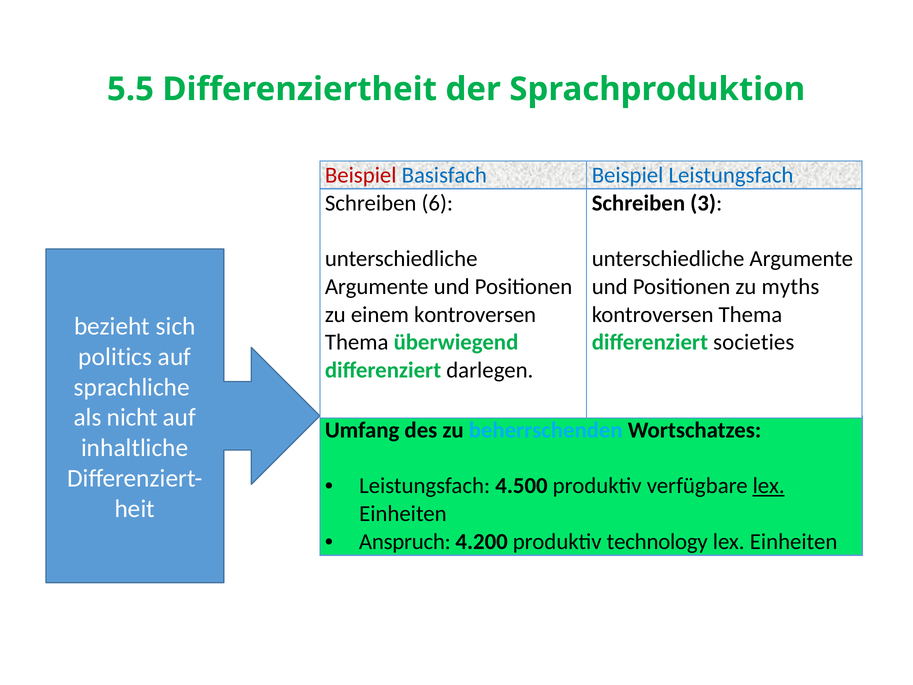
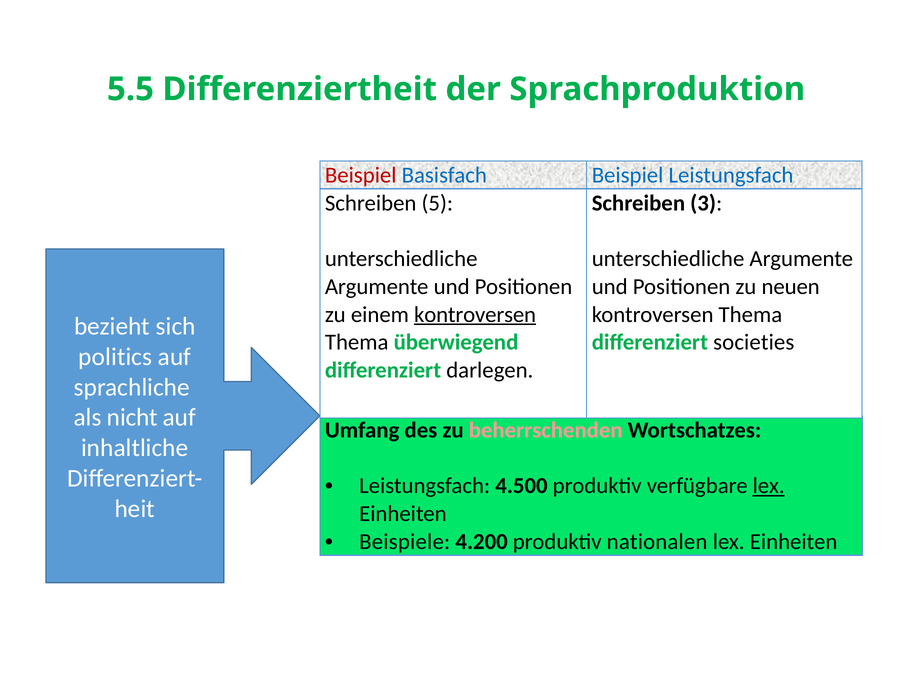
6: 6 -> 5
myths: myths -> neuen
kontroversen at (475, 314) underline: none -> present
beherrschenden colour: light blue -> pink
Anspruch: Anspruch -> Beispiele
technology: technology -> nationalen
